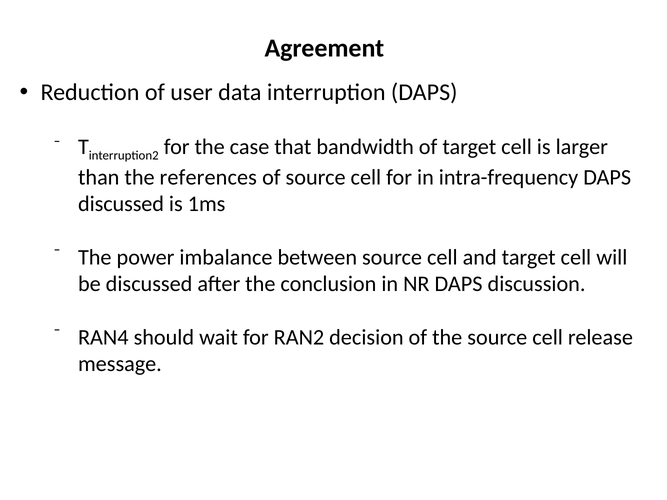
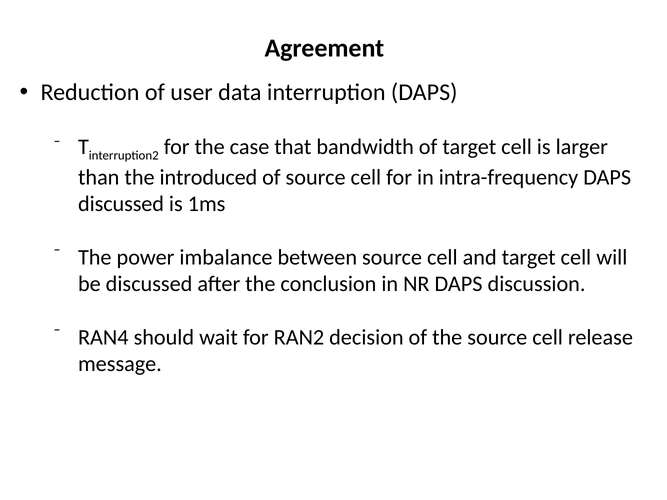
references: references -> introduced
